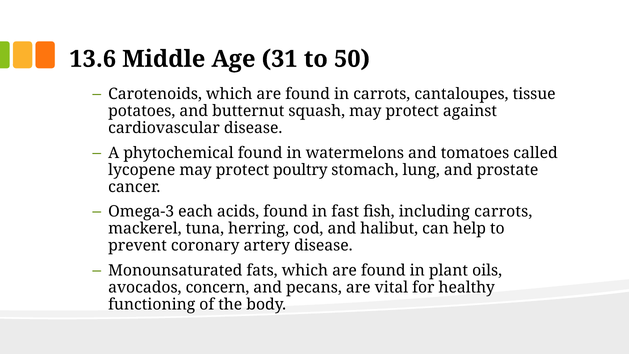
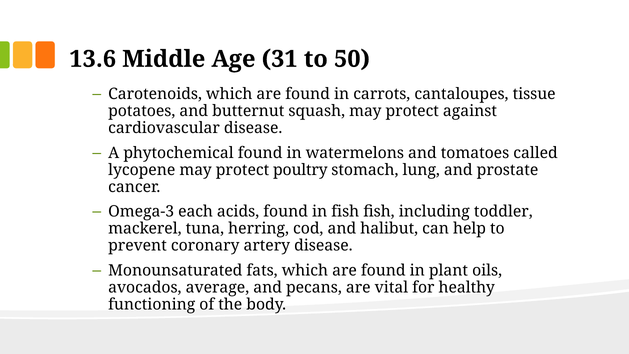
in fast: fast -> fish
including carrots: carrots -> toddler
concern: concern -> average
